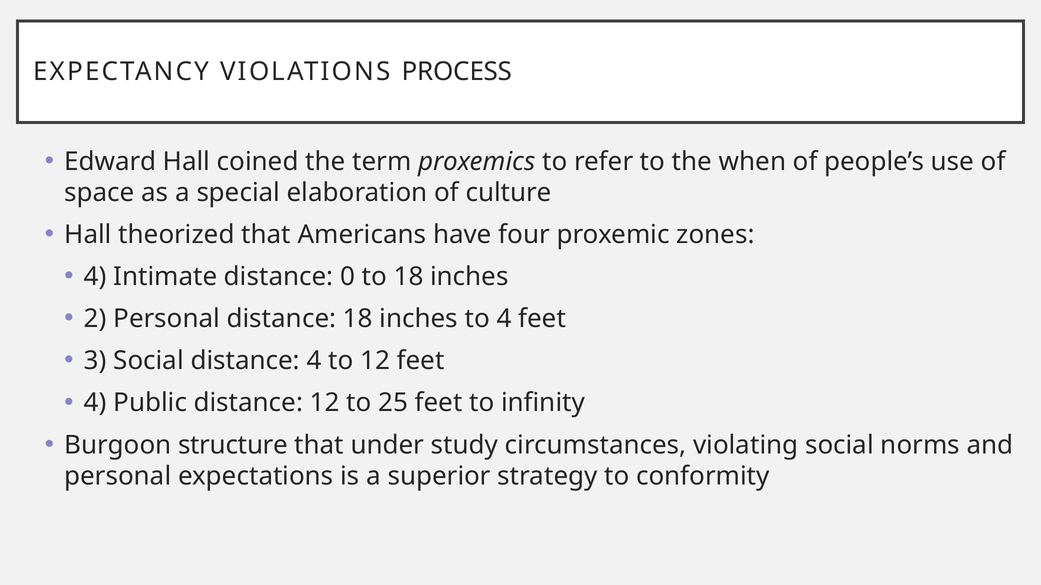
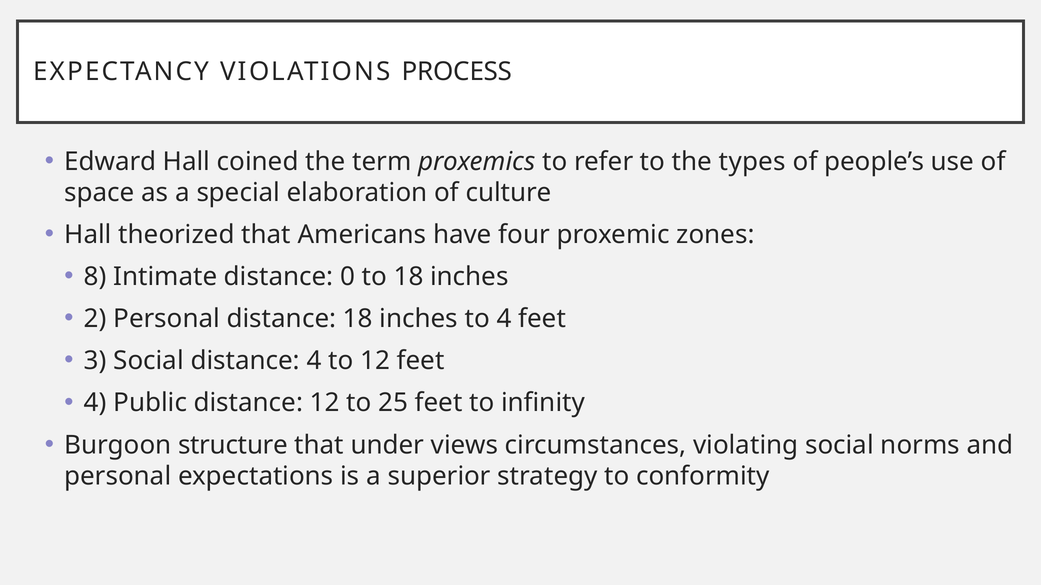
when: when -> types
4 at (95, 277): 4 -> 8
study: study -> views
